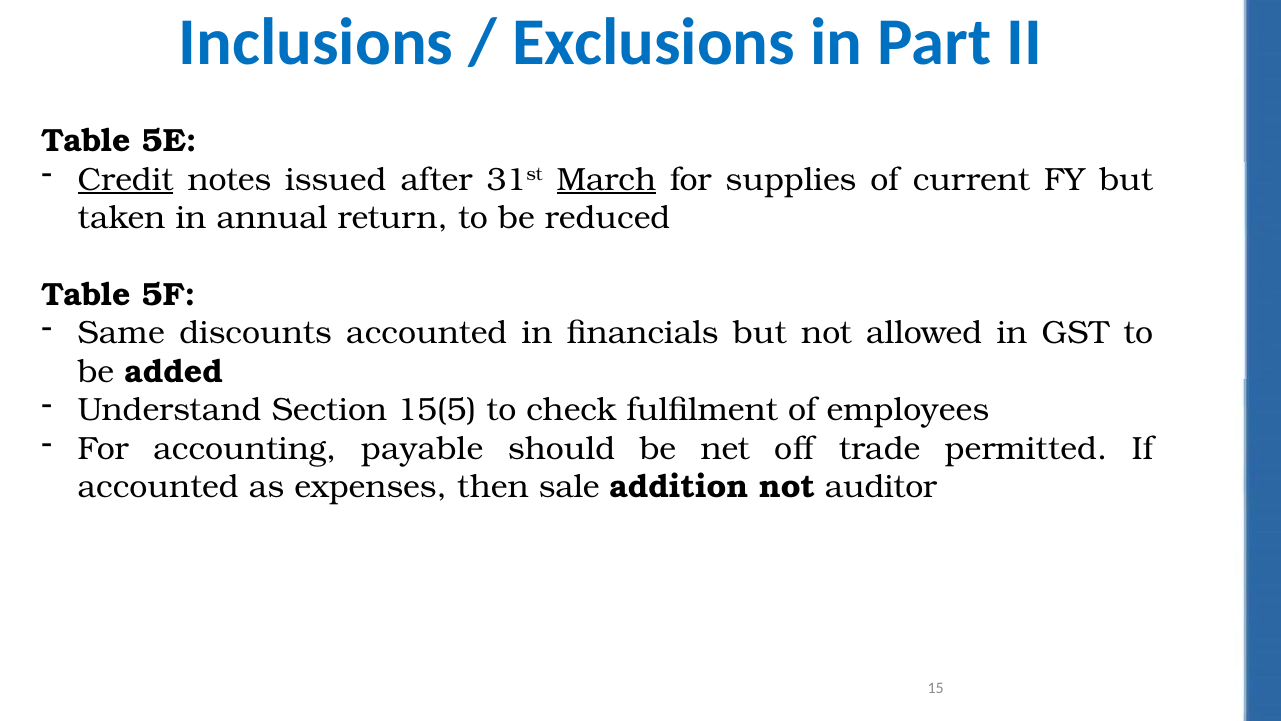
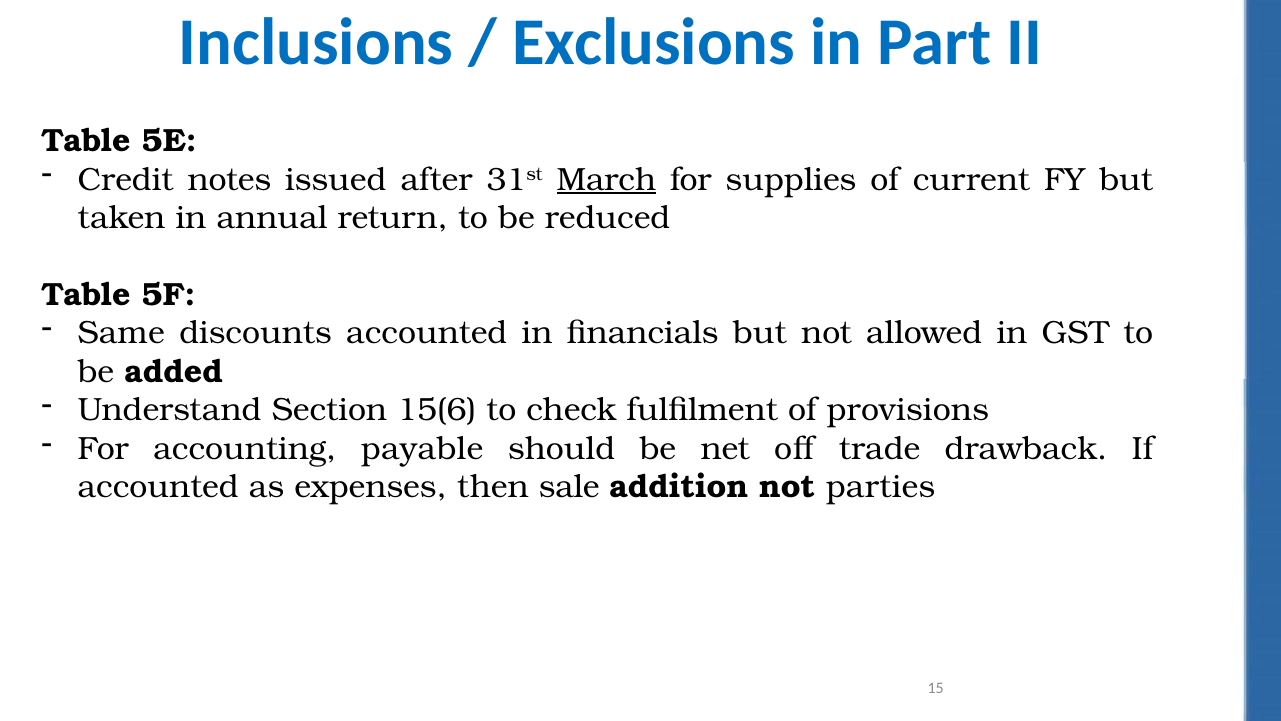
Credit underline: present -> none
15(5: 15(5 -> 15(6
employees: employees -> provisions
permitted: permitted -> drawback
auditor: auditor -> parties
